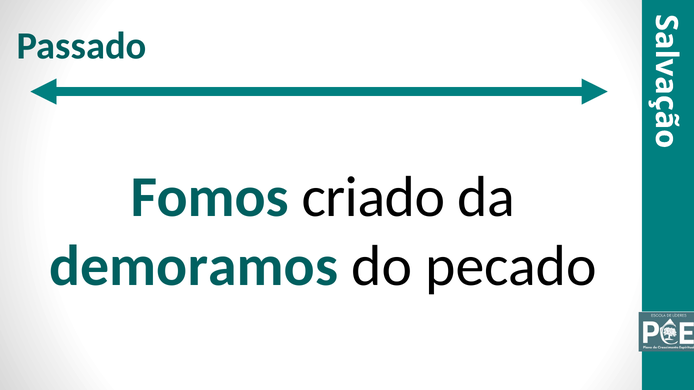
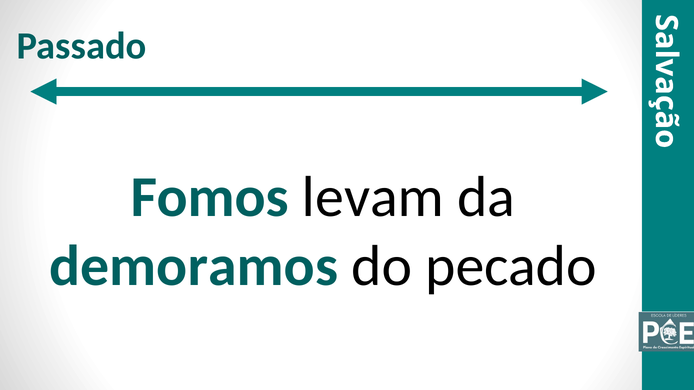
criado: criado -> levam
